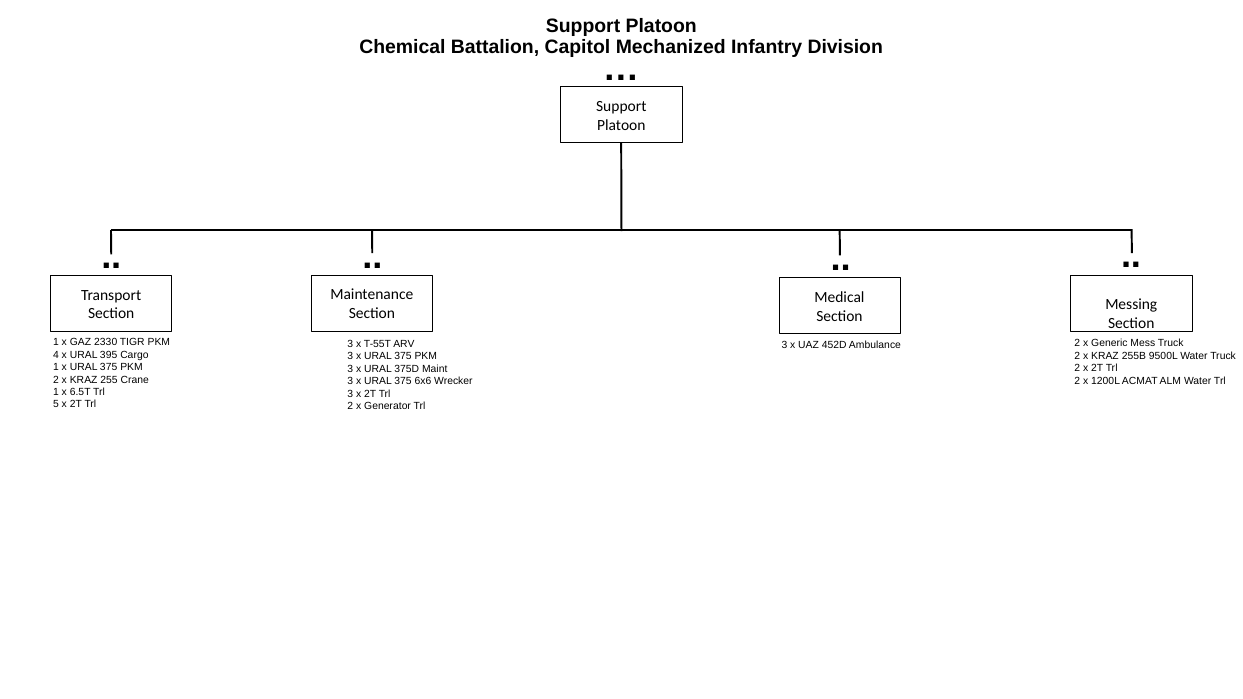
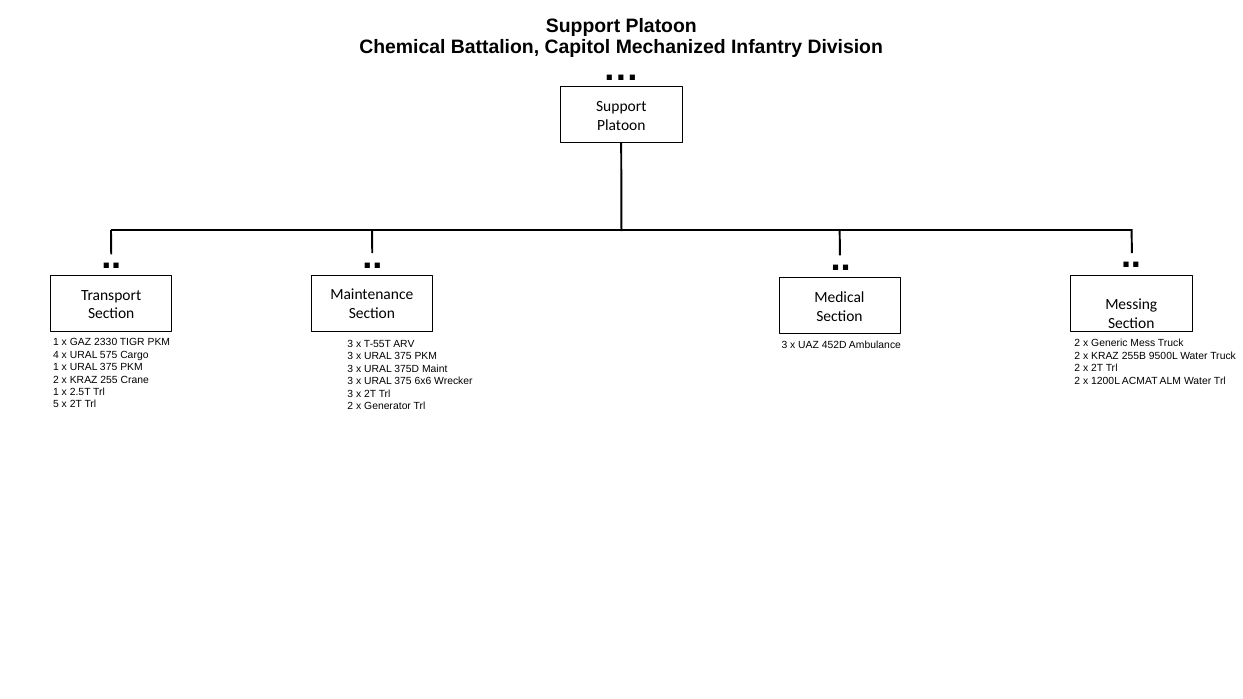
395: 395 -> 575
6.5T: 6.5T -> 2.5T
